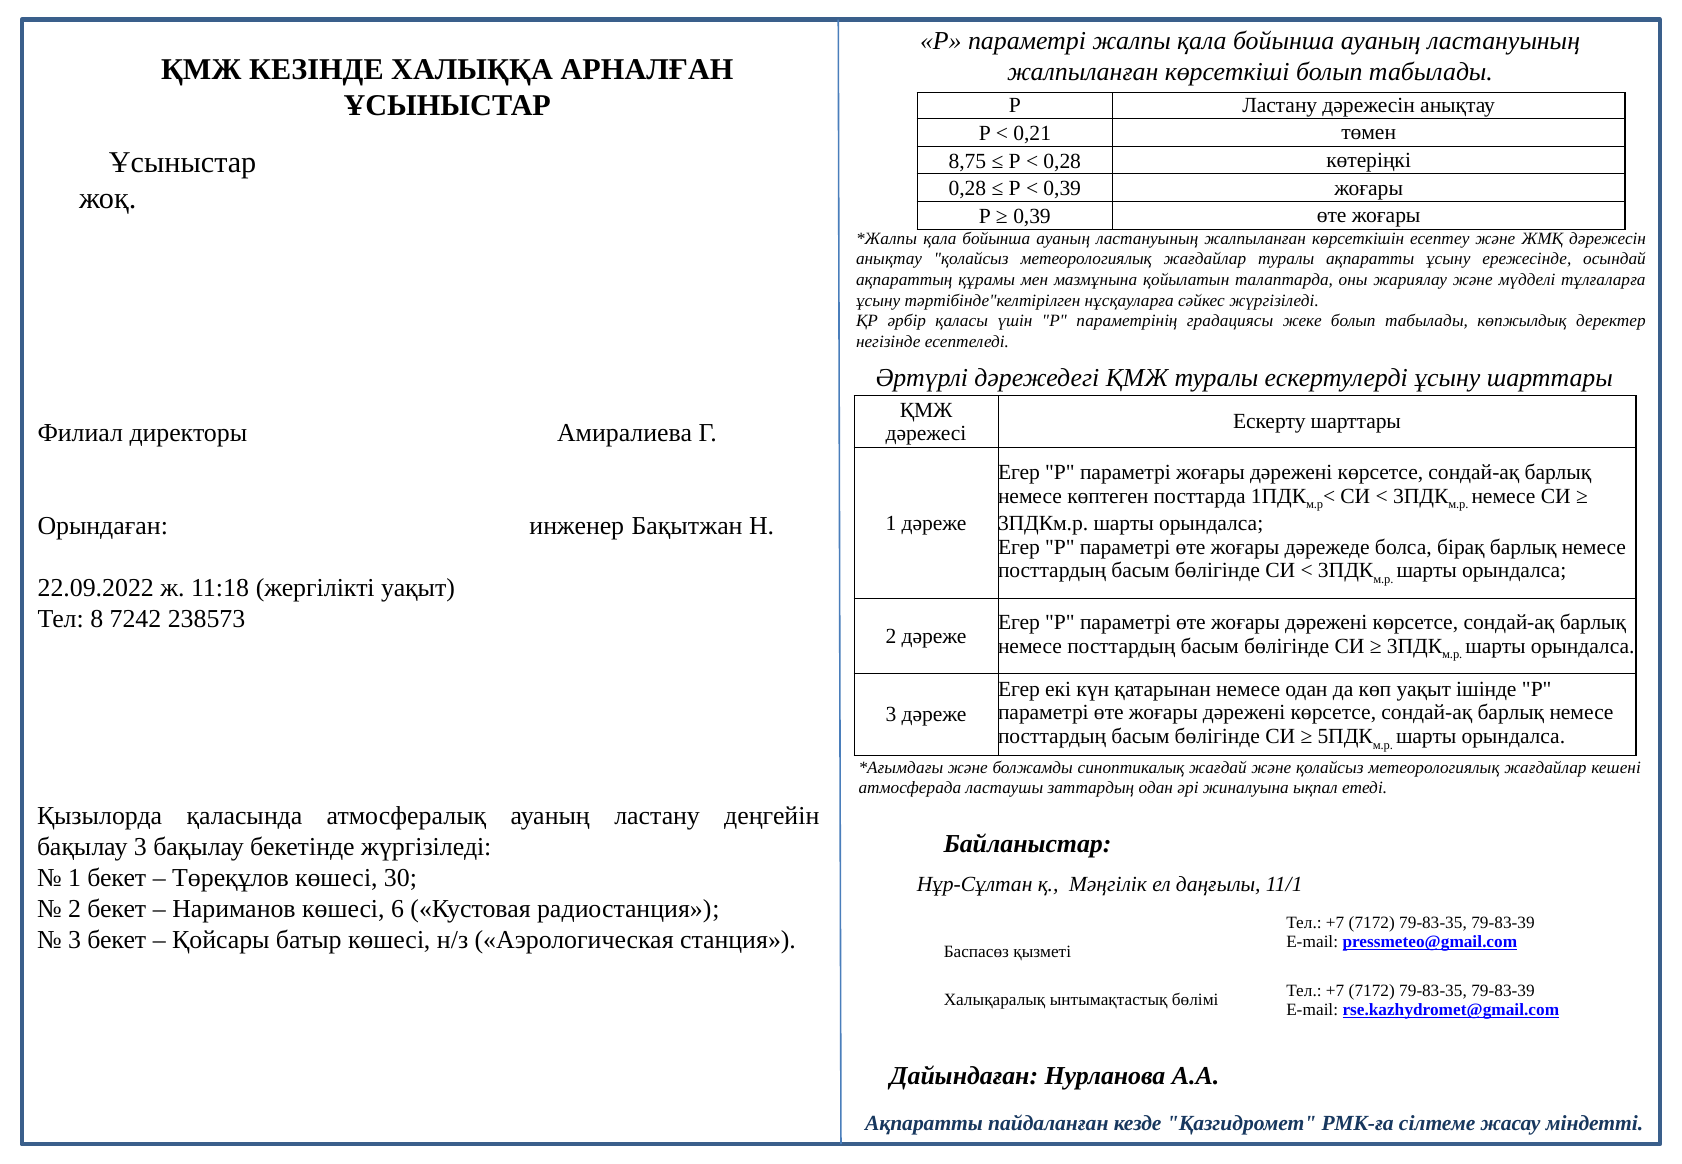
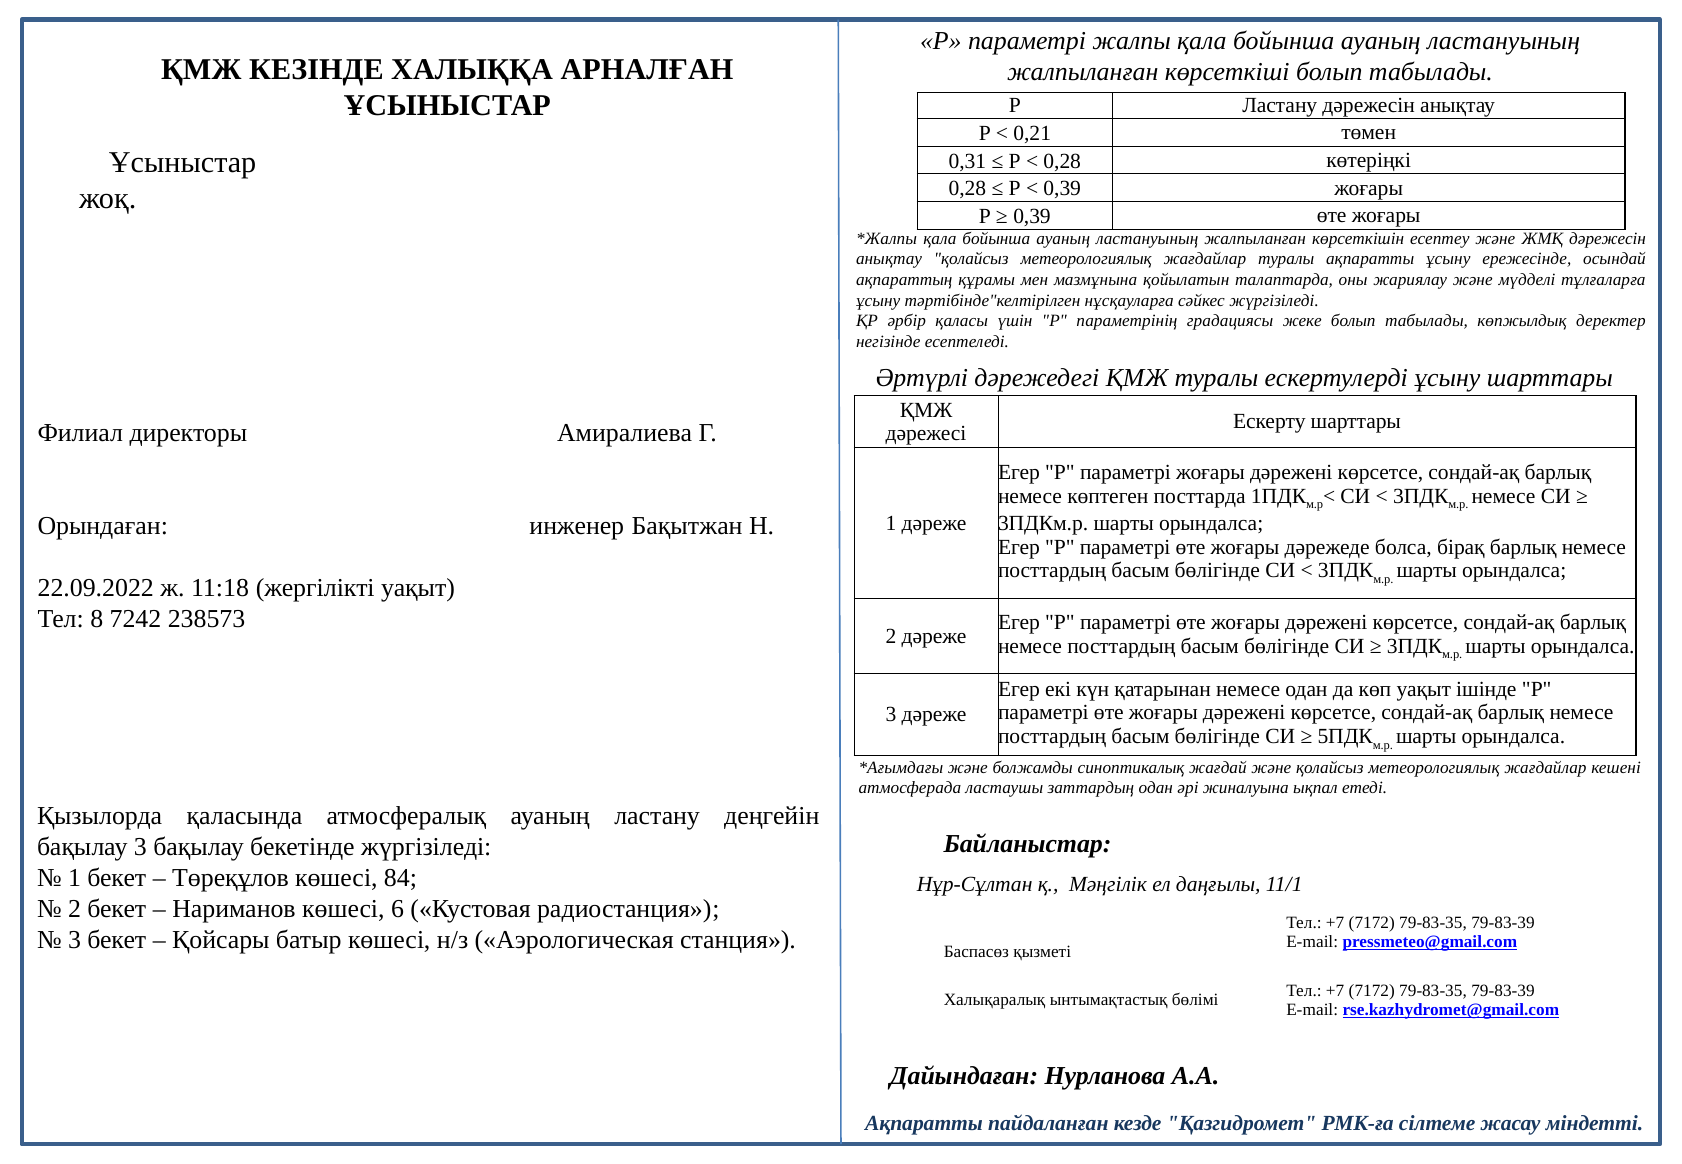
8,75: 8,75 -> 0,31
30: 30 -> 84
